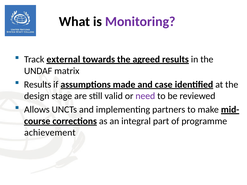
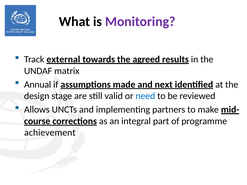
Results at (38, 85): Results -> Annual
case: case -> next
need colour: purple -> blue
